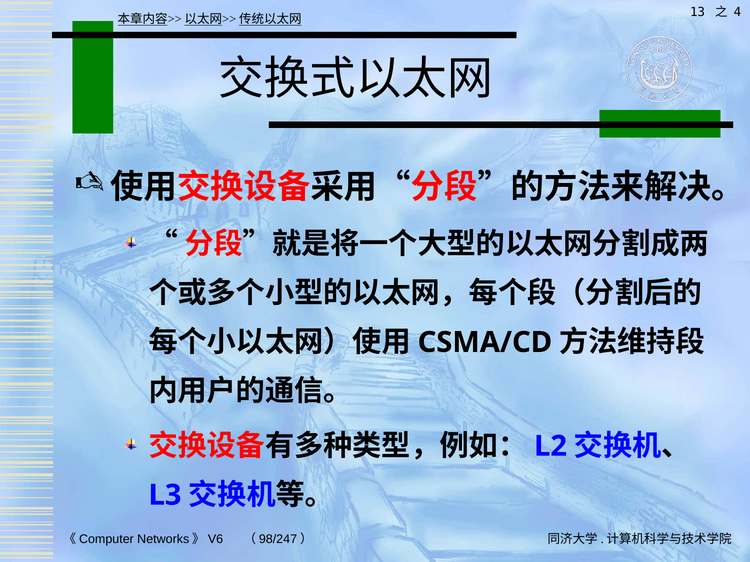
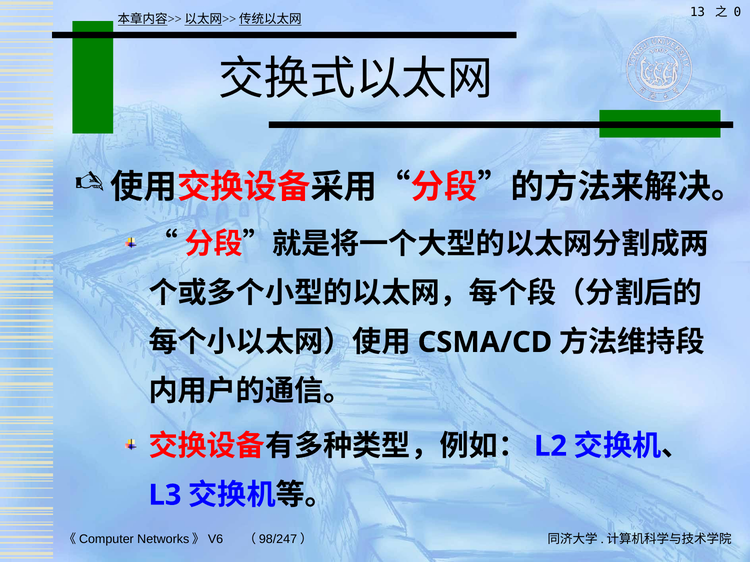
4: 4 -> 0
